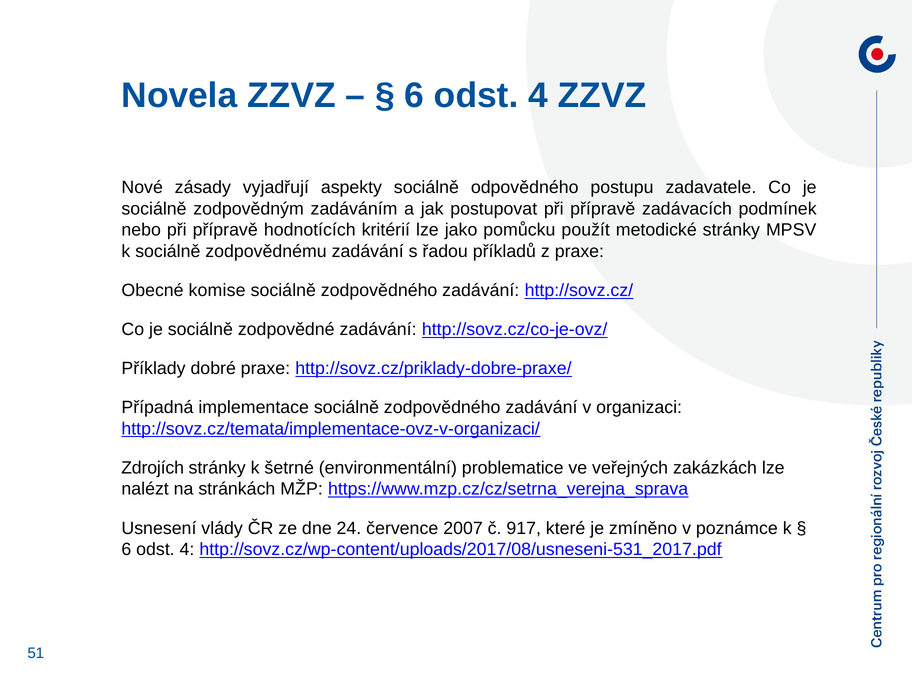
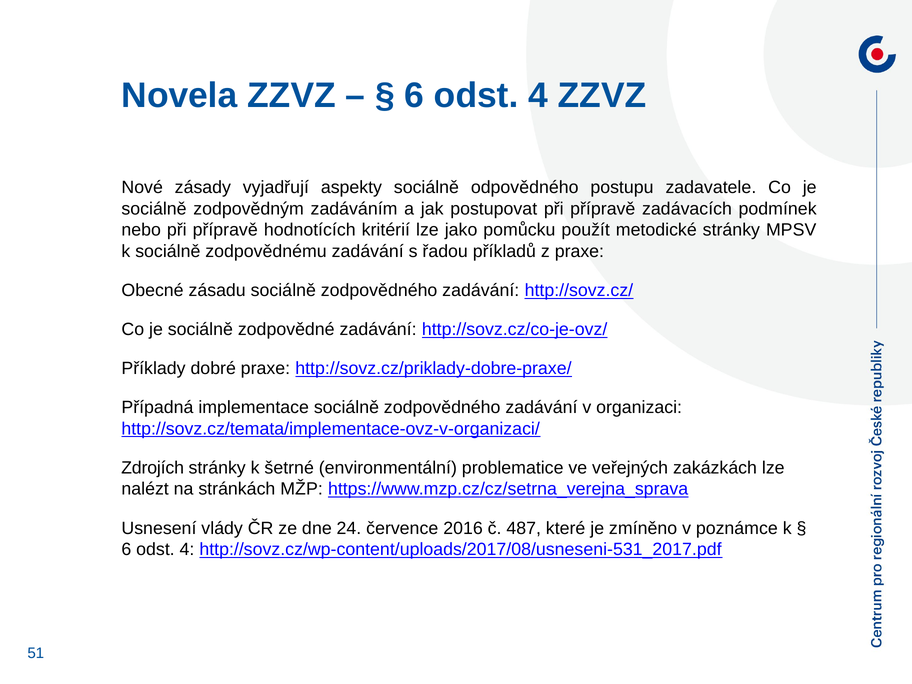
komise: komise -> zásadu
2007: 2007 -> 2016
917: 917 -> 487
